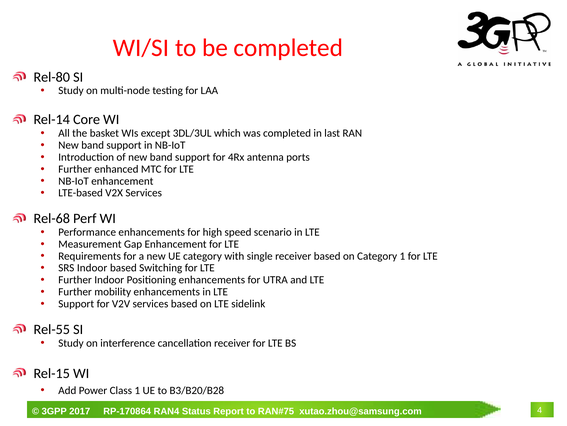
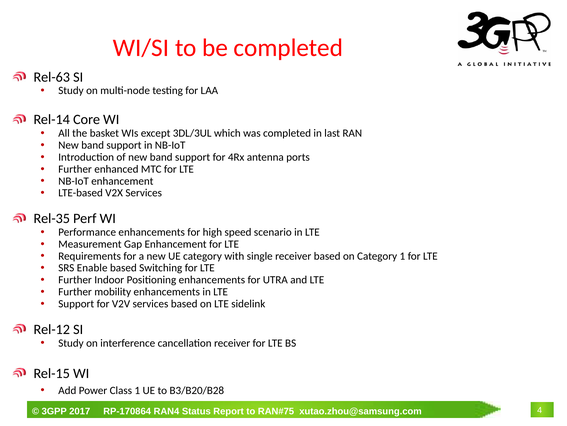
Rel-80: Rel-80 -> Rel-63
Rel-68: Rel-68 -> Rel-35
SRS Indoor: Indoor -> Enable
Rel-55: Rel-55 -> Rel-12
